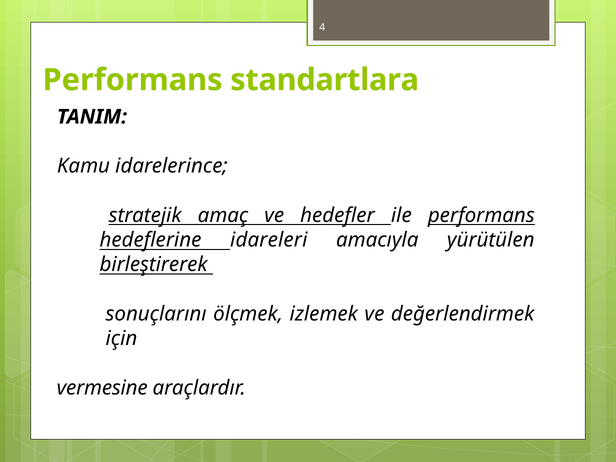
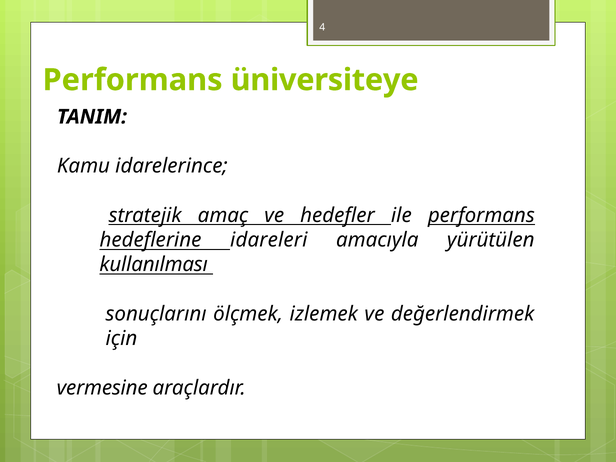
standartlara: standartlara -> üniversiteye
birleştirerek: birleştirerek -> kullanılması
